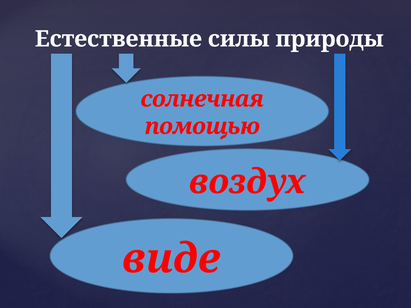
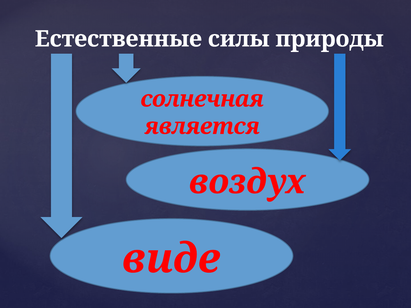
помощью: помощью -> является
